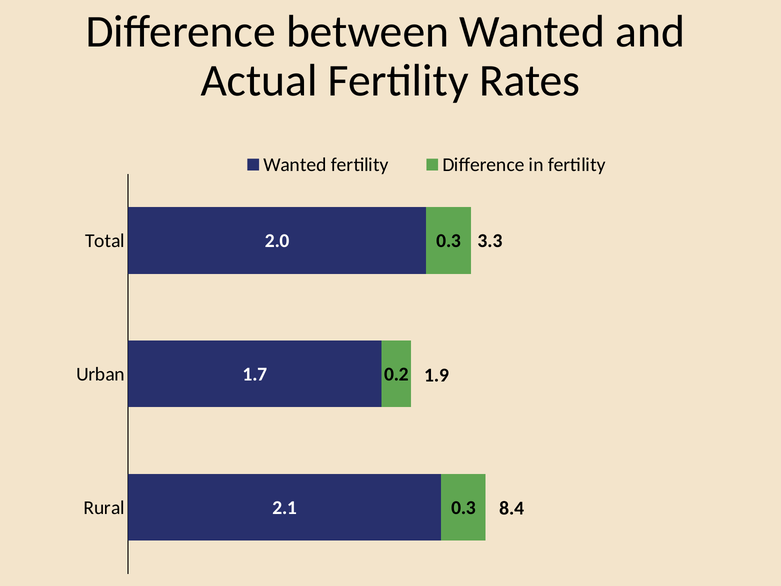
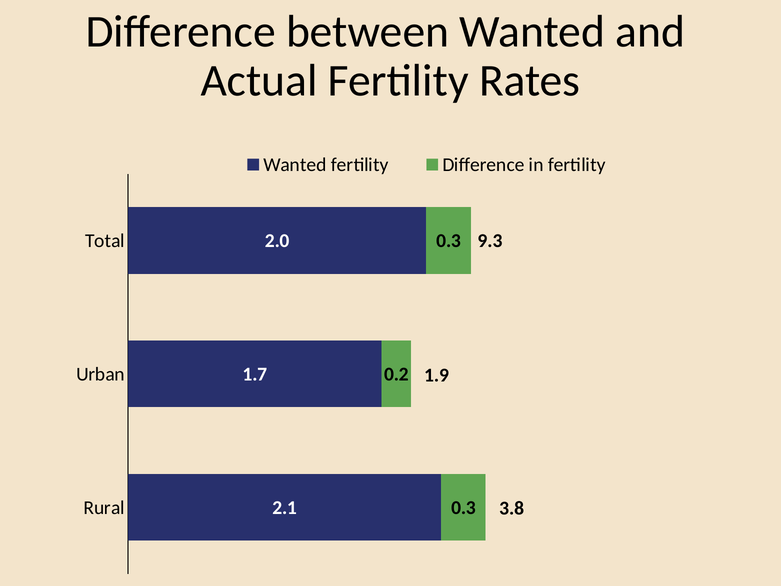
3.3: 3.3 -> 9.3
8.4: 8.4 -> 3.8
